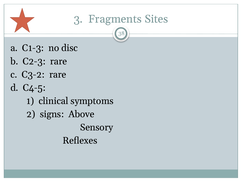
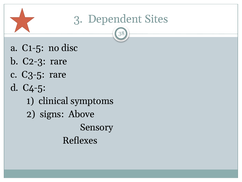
Fragments: Fragments -> Dependent
C1-3: C1-3 -> C1-5
C3-2: C3-2 -> C3-5
